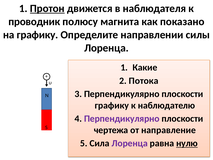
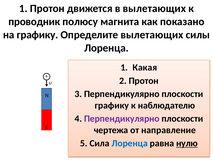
Протон at (47, 9) underline: present -> none
в наблюдателя: наблюдателя -> вылетающих
Определите направлении: направлении -> вылетающих
Какие: Какие -> Какая
2 Потока: Потока -> Протон
Лоренца at (130, 143) colour: purple -> blue
